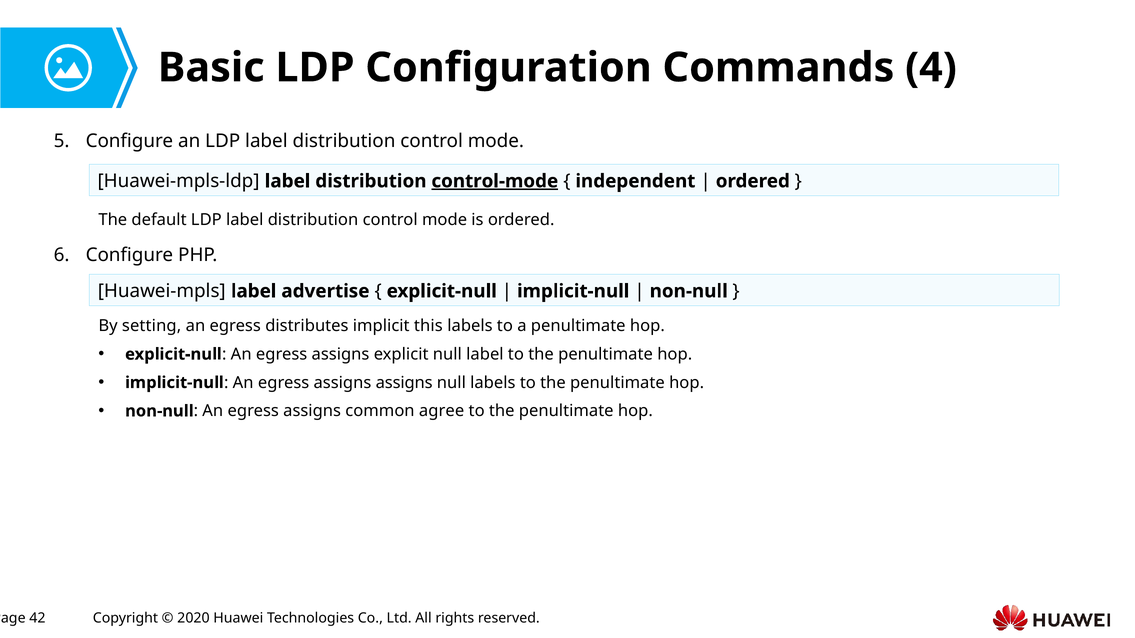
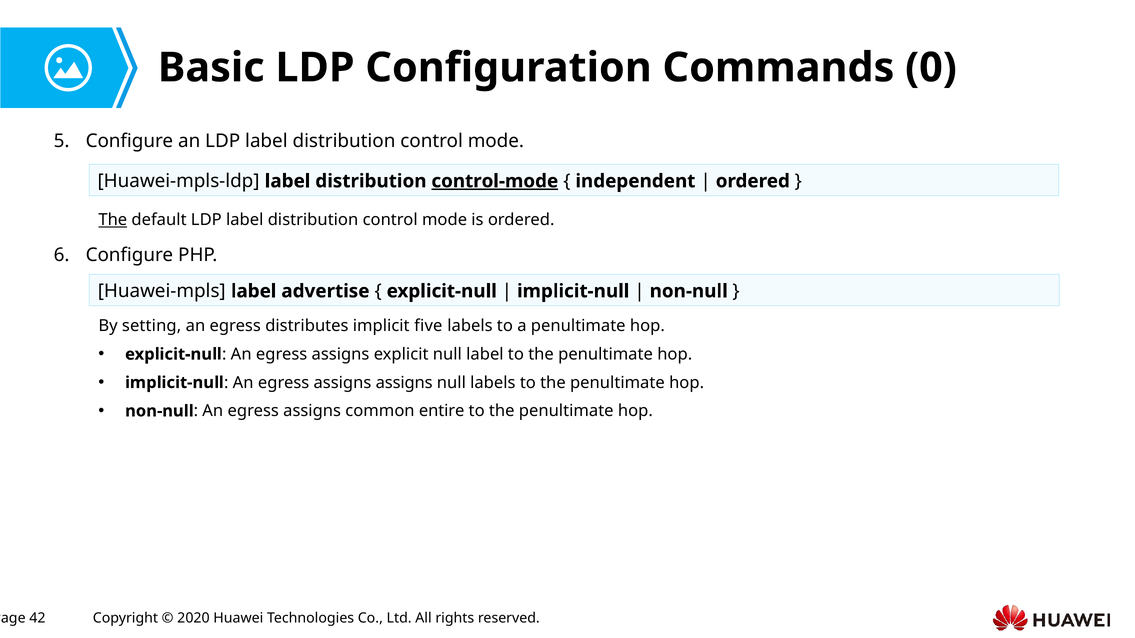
4: 4 -> 0
The at (113, 220) underline: none -> present
this: this -> five
agree: agree -> entire
